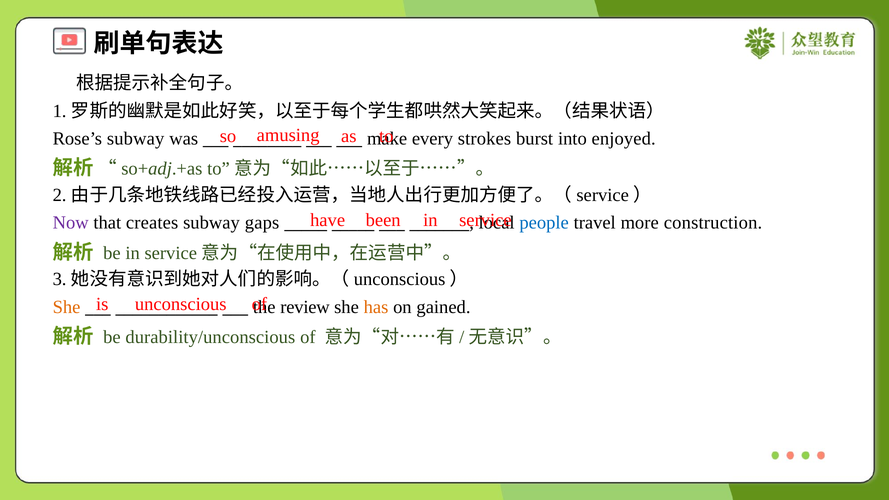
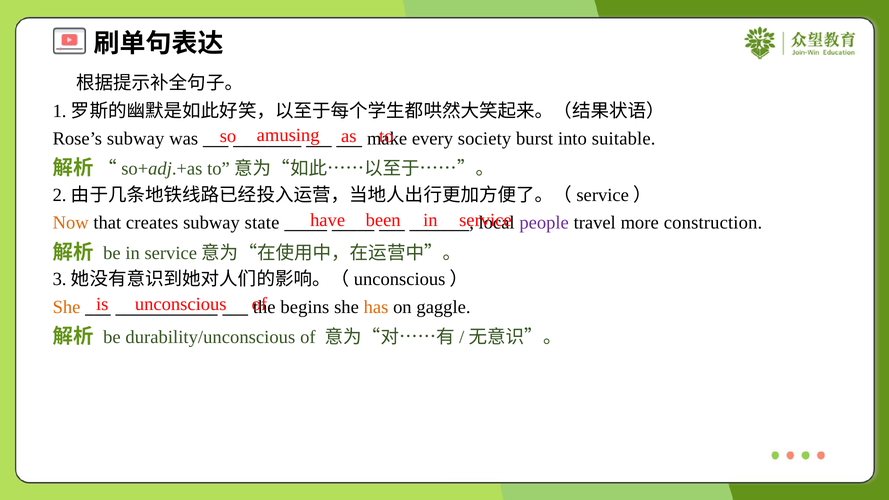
strokes: strokes -> society
enjoyed: enjoyed -> suitable
Now colour: purple -> orange
gaps: gaps -> state
people colour: blue -> purple
review: review -> begins
gained: gained -> gaggle
